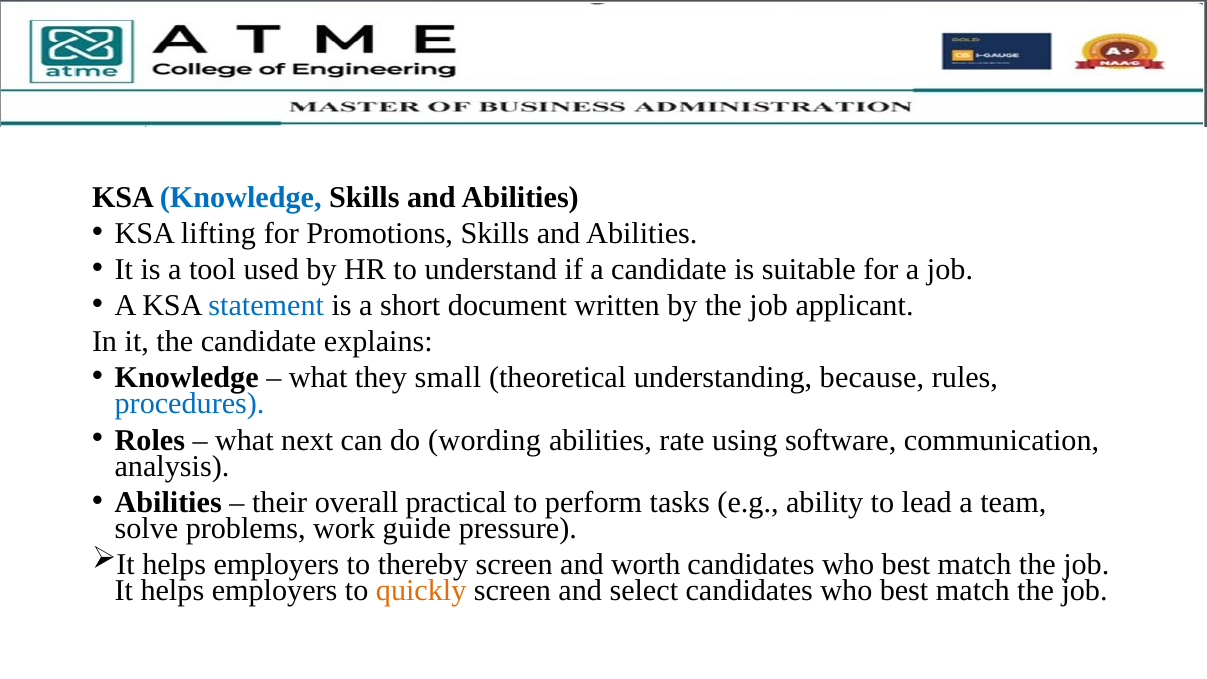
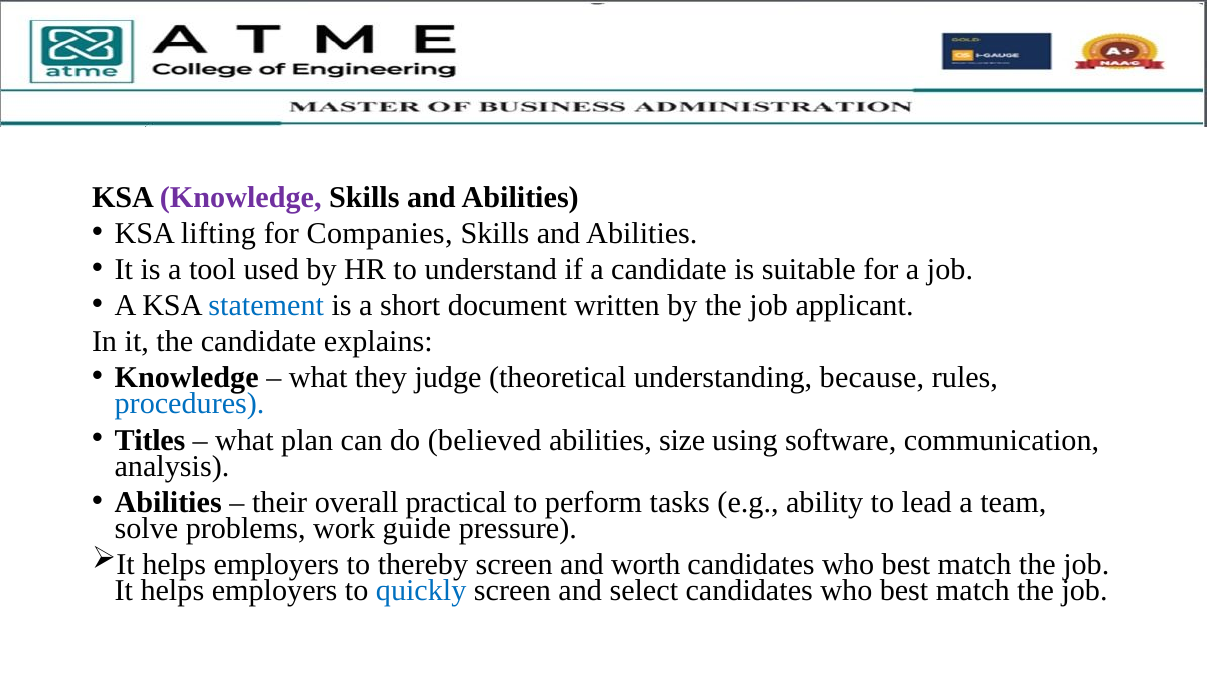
Knowledge at (241, 197) colour: blue -> purple
Promotions: Promotions -> Companies
small: small -> judge
Roles: Roles -> Titles
next: next -> plan
wording: wording -> believed
rate: rate -> size
quickly colour: orange -> blue
